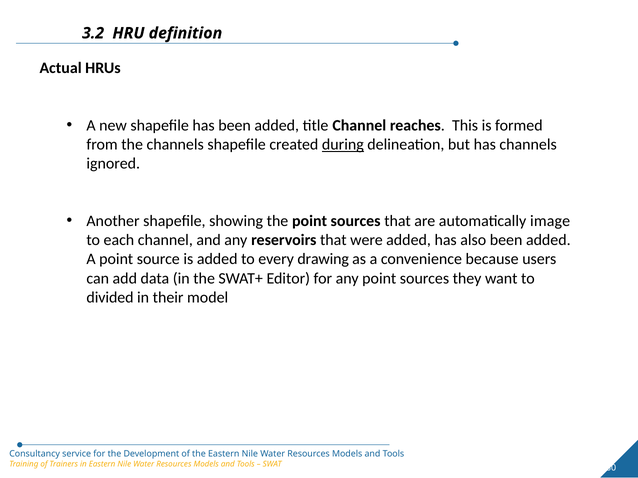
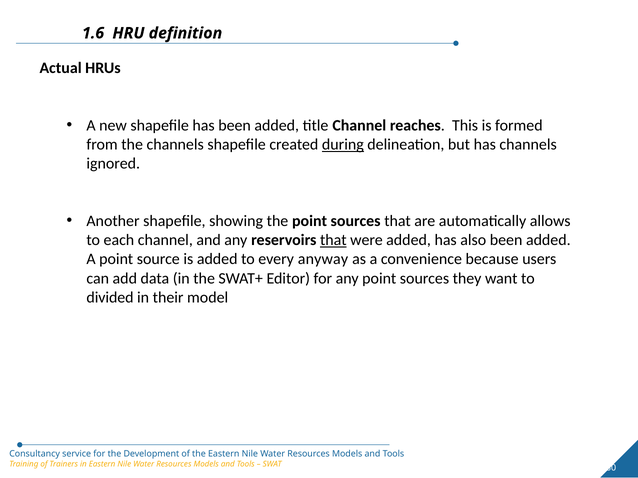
3.2: 3.2 -> 1.6
image: image -> allows
that at (333, 240) underline: none -> present
drawing: drawing -> anyway
